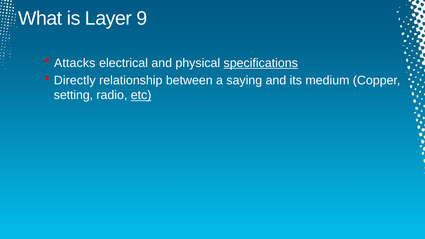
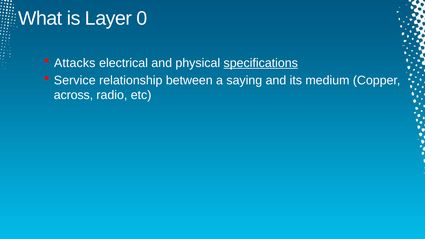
9: 9 -> 0
Directly: Directly -> Service
setting: setting -> across
etc underline: present -> none
